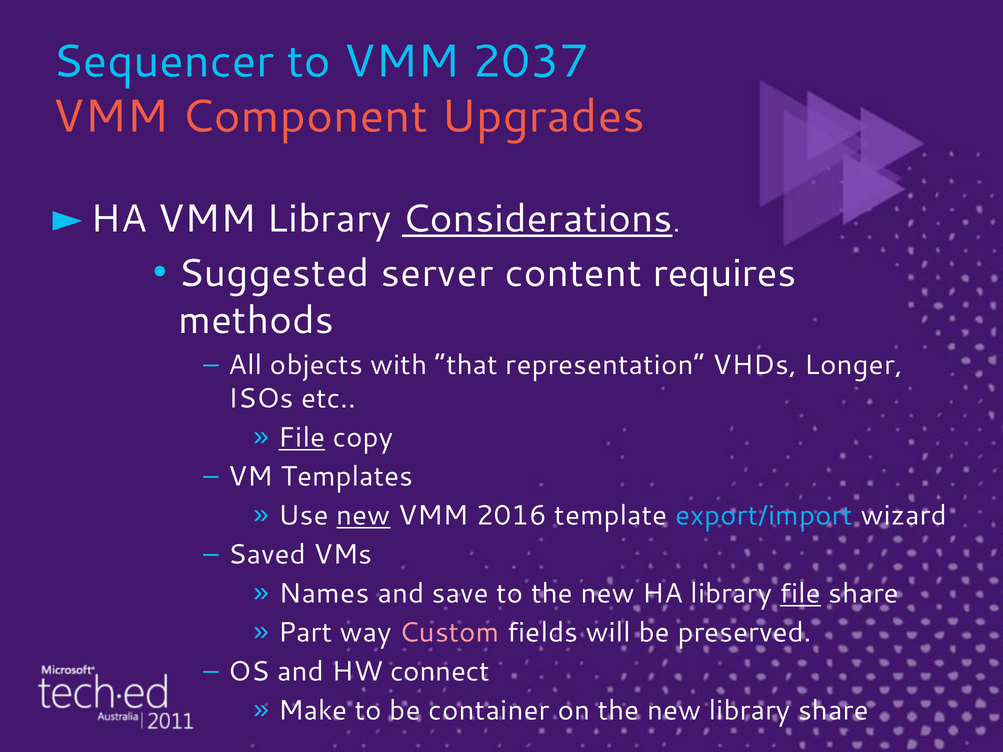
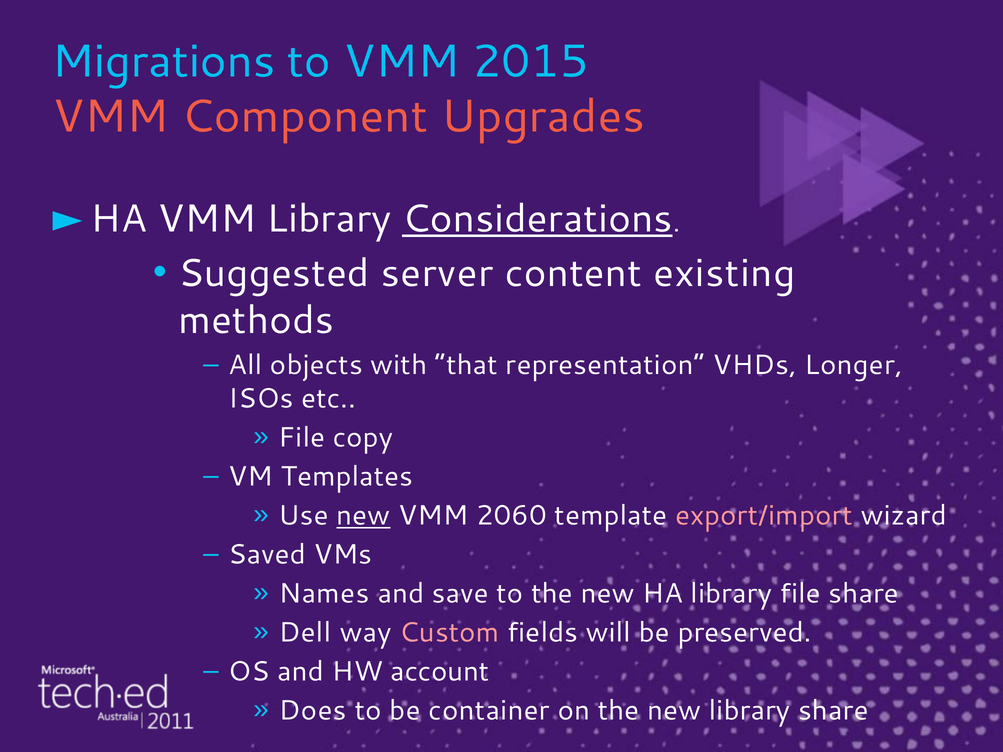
Sequencer: Sequencer -> Migrations
2037: 2037 -> 2015
requires: requires -> existing
File at (302, 438) underline: present -> none
2016: 2016 -> 2060
export/import colour: light blue -> pink
file at (800, 594) underline: present -> none
Part: Part -> Dell
connect: connect -> account
Make: Make -> Does
